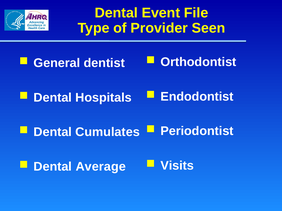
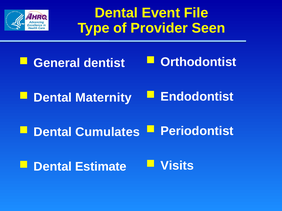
Hospitals: Hospitals -> Maternity
Average: Average -> Estimate
